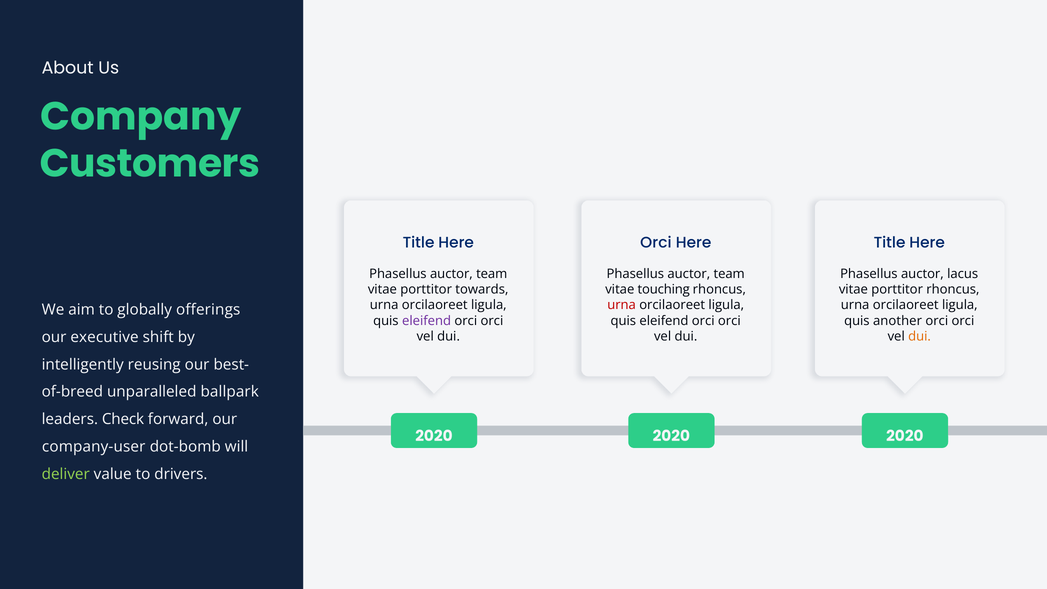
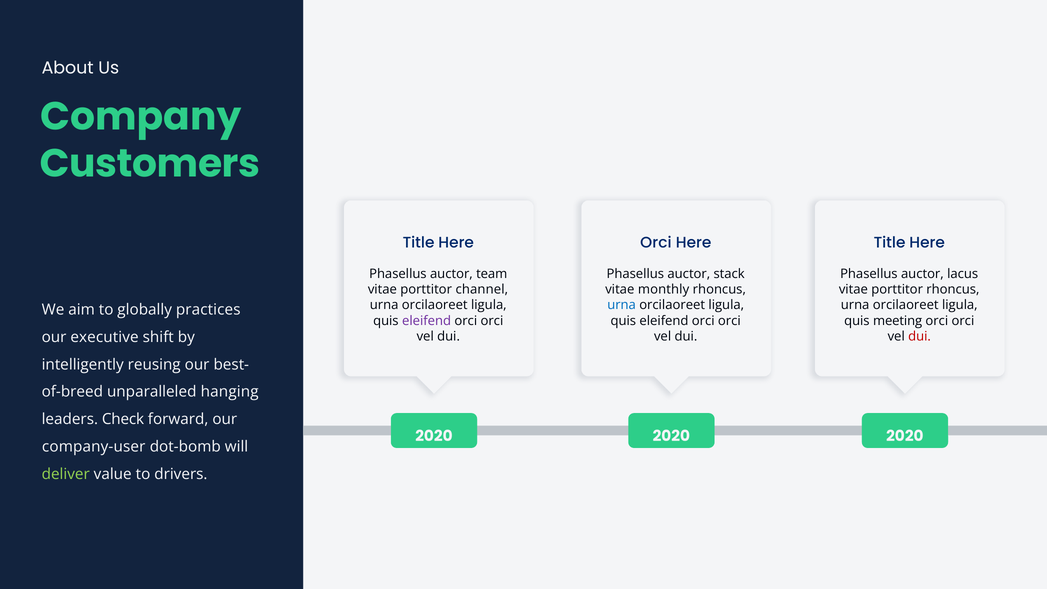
team at (729, 274): team -> stack
towards: towards -> channel
touching: touching -> monthly
urna at (622, 305) colour: red -> blue
offerings: offerings -> practices
another: another -> meeting
dui at (920, 337) colour: orange -> red
ballpark: ballpark -> hanging
